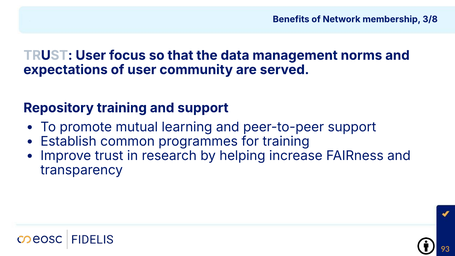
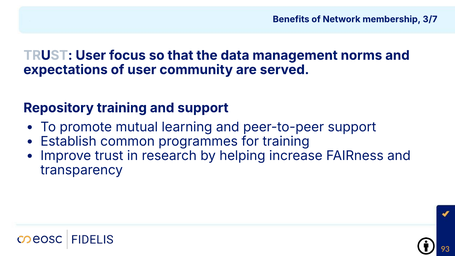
3/8: 3/8 -> 3/7
